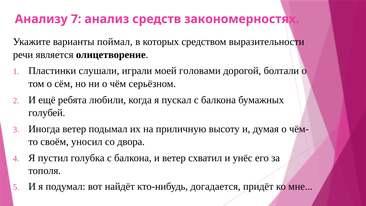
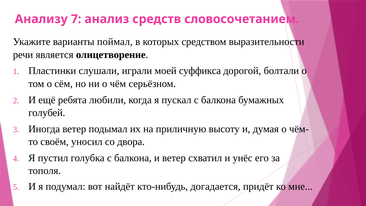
закономерностях: закономерностях -> словосочетанием
головами: головами -> суффикса
